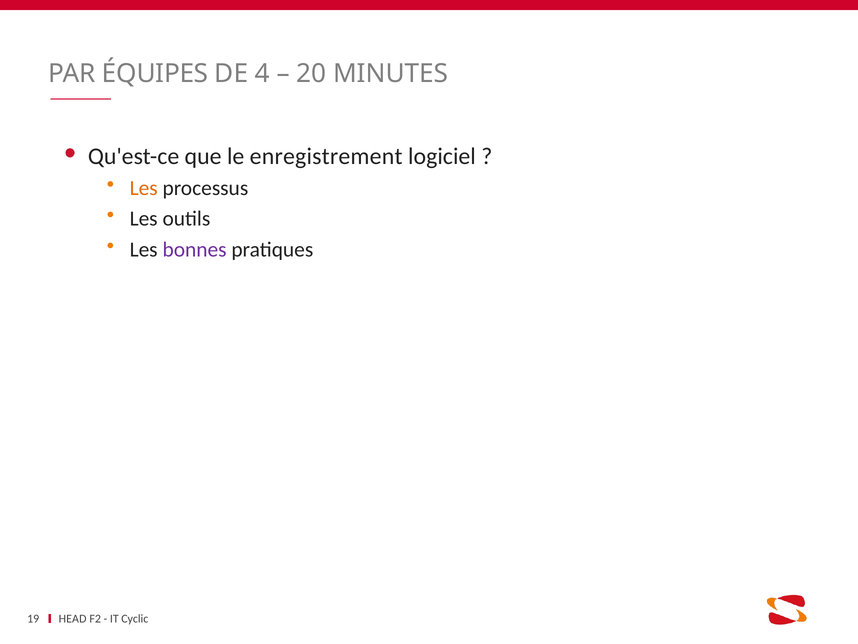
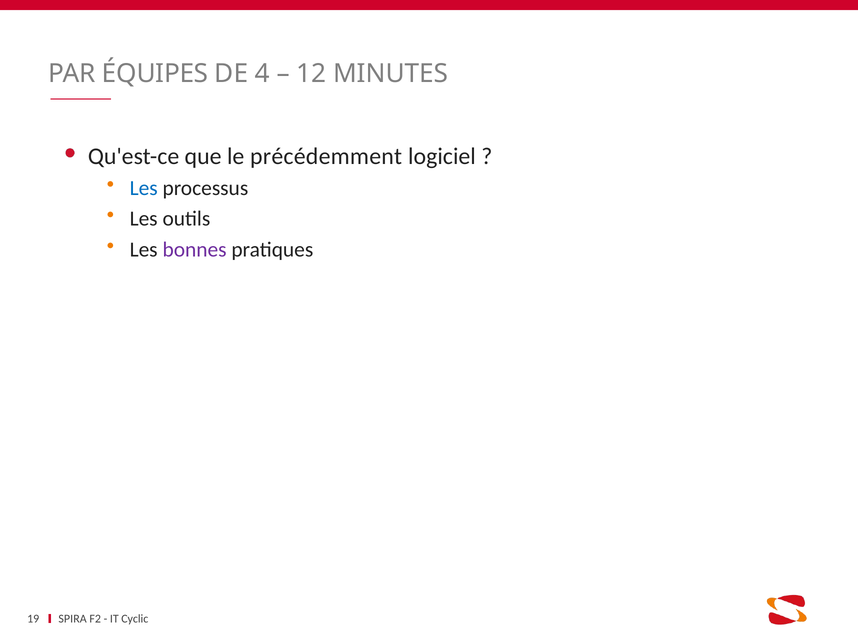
20: 20 -> 12
enregistrement: enregistrement -> précédemment
Les at (144, 188) colour: orange -> blue
HEAD: HEAD -> SPIRA
